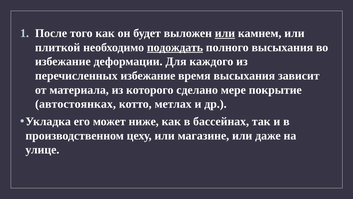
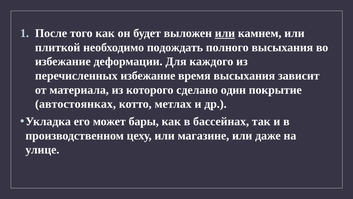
подождать underline: present -> none
мере: мере -> один
ниже: ниже -> бары
